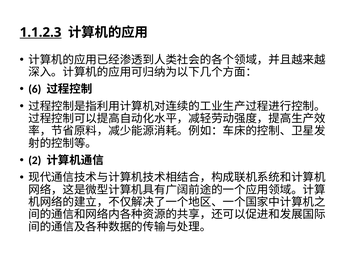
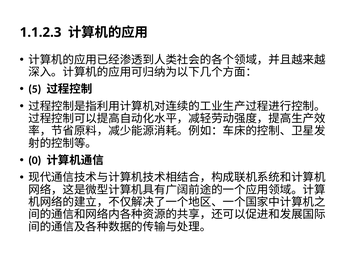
1.1.2.3 underline: present -> none
6: 6 -> 5
2: 2 -> 0
